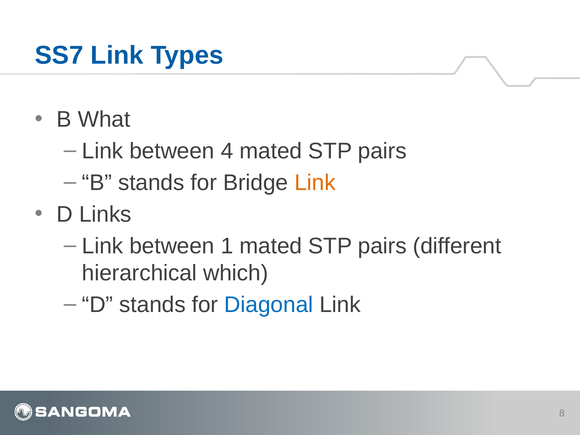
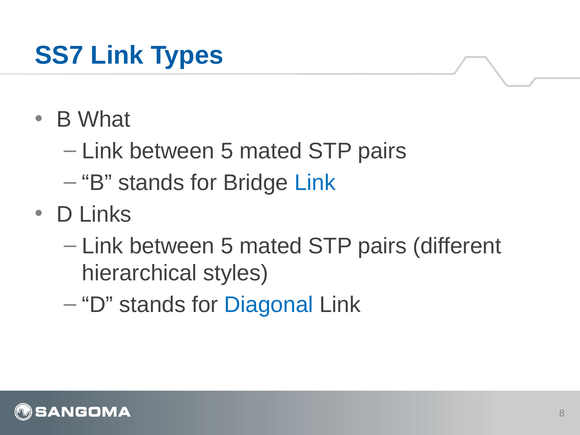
4 at (227, 151): 4 -> 5
Link at (315, 183) colour: orange -> blue
1 at (227, 246): 1 -> 5
which: which -> styles
